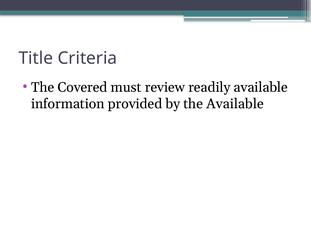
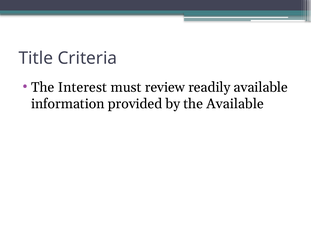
Covered: Covered -> Interest
